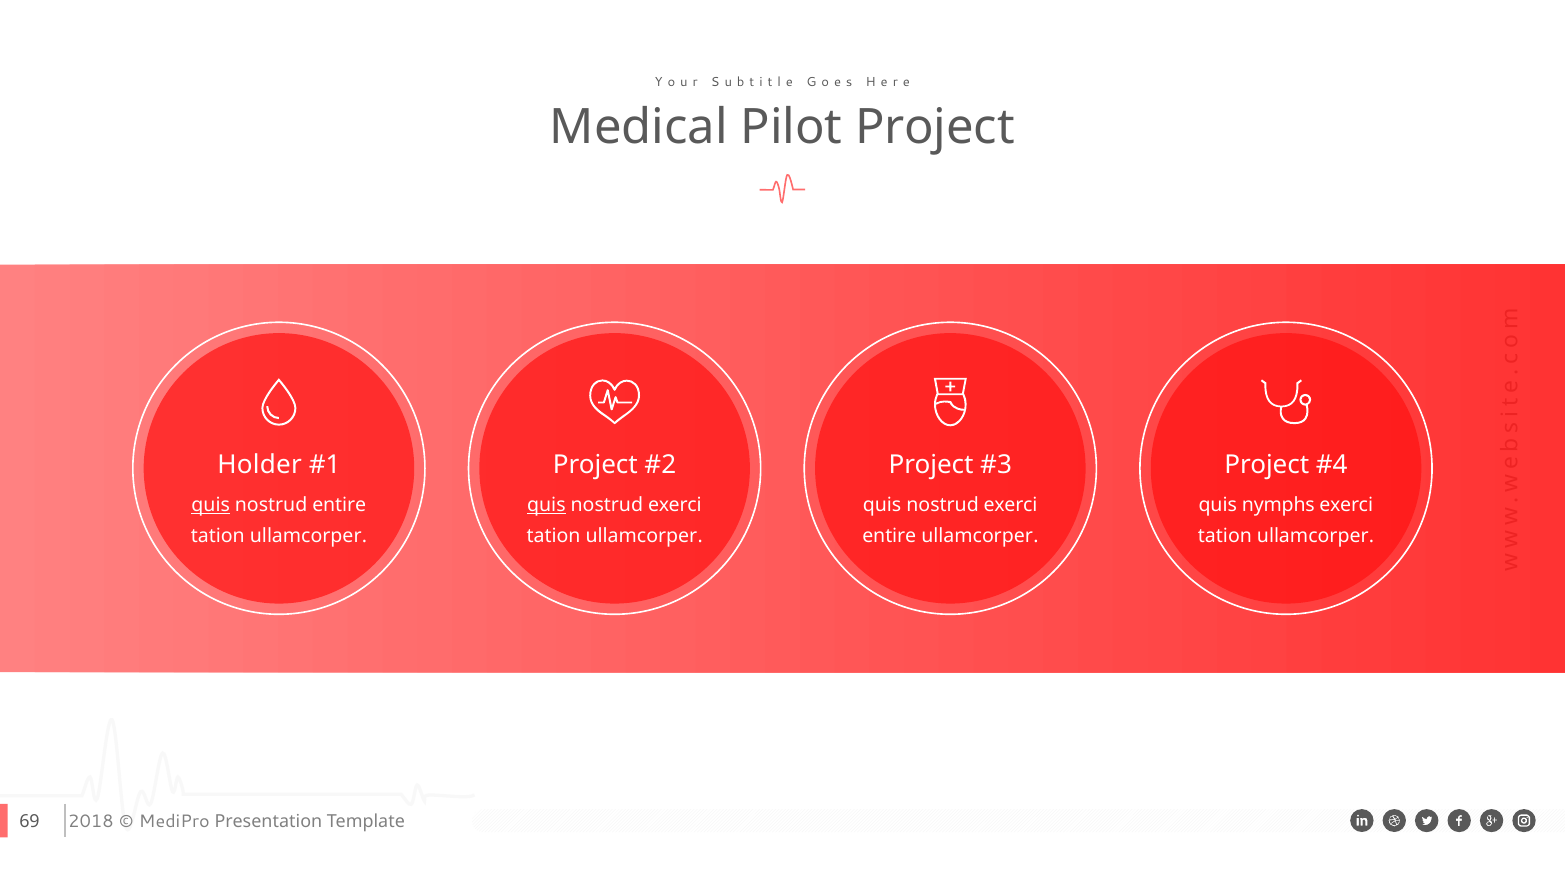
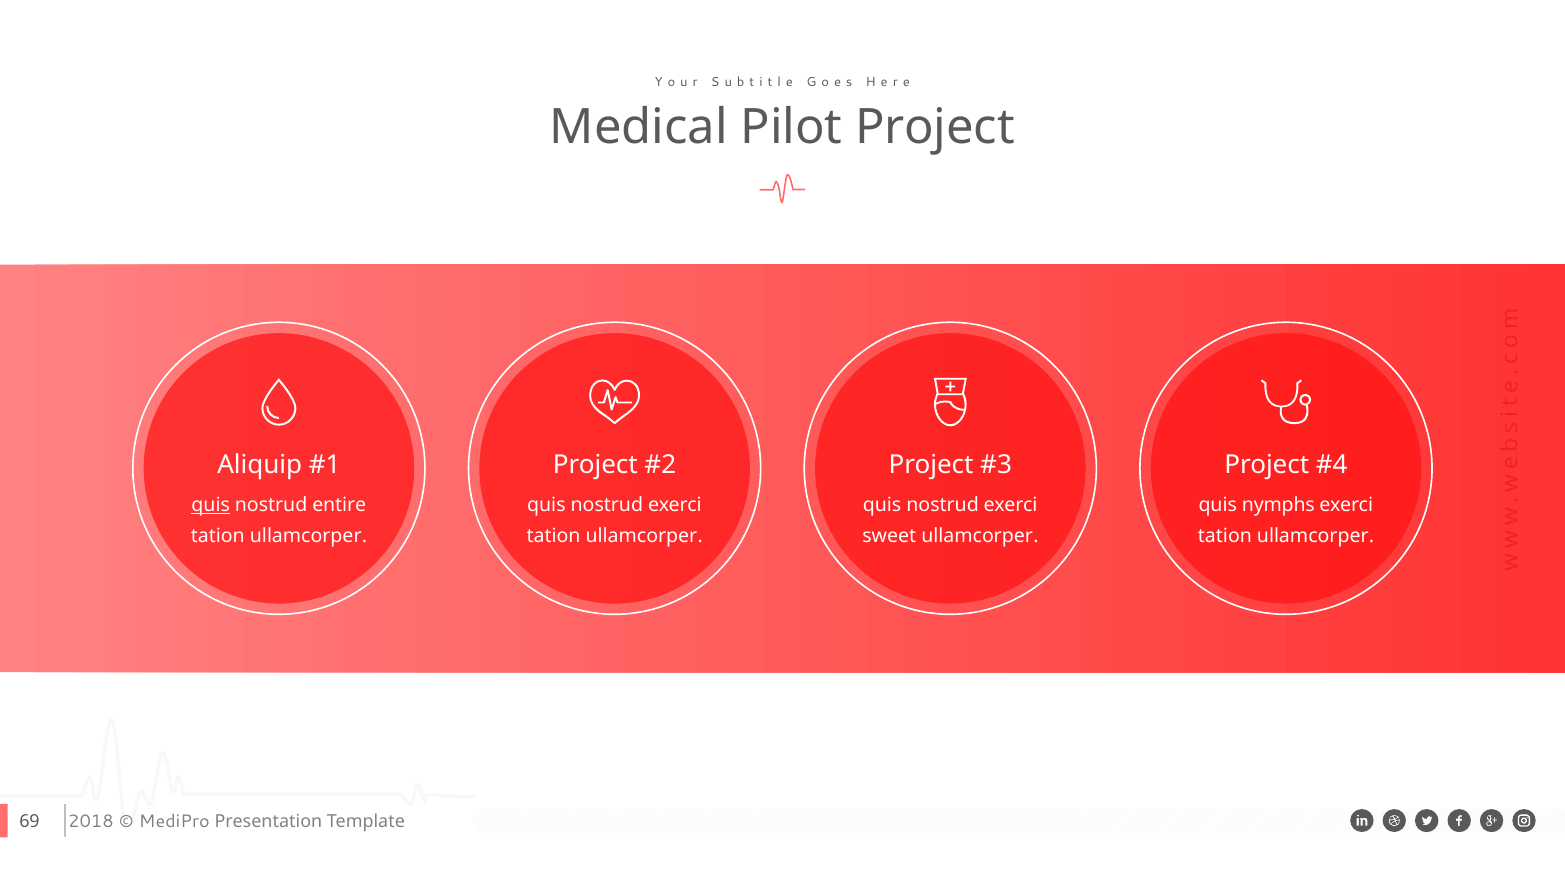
Holder: Holder -> Aliquip
quis at (546, 505) underline: present -> none
entire at (889, 536): entire -> sweet
